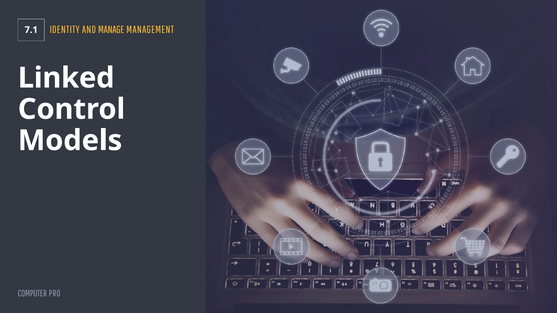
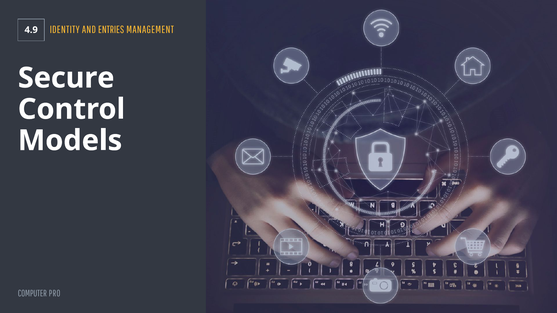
7.1: 7.1 -> 4.9
MANAGE: MANAGE -> ENTRIES
Linked: Linked -> Secure
